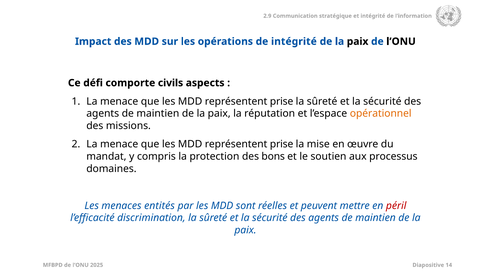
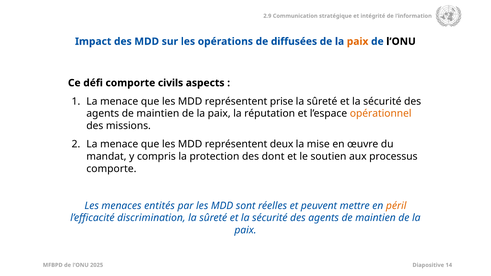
de intégrité: intégrité -> diffusées
paix at (358, 41) colour: black -> orange
prise at (282, 144): prise -> deux
bons: bons -> dont
domaines at (111, 169): domaines -> comporte
péril colour: red -> orange
